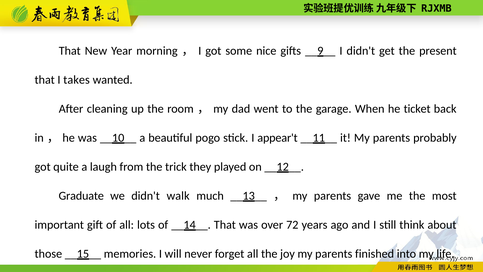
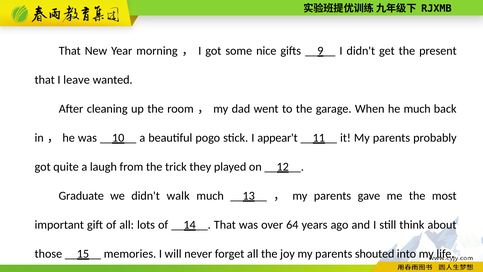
takes: takes -> leave
he ticket: ticket -> much
72: 72 -> 64
finished: finished -> shouted
